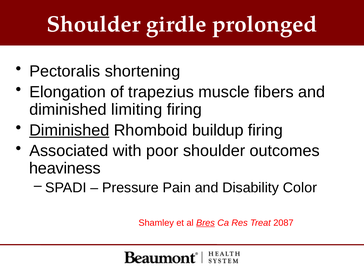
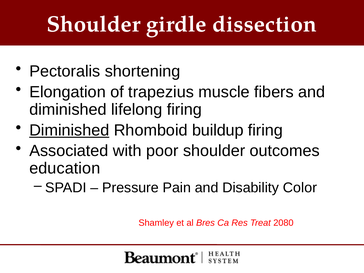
prolonged: prolonged -> dissection
limiting: limiting -> lifelong
heaviness: heaviness -> education
Bres underline: present -> none
2087: 2087 -> 2080
